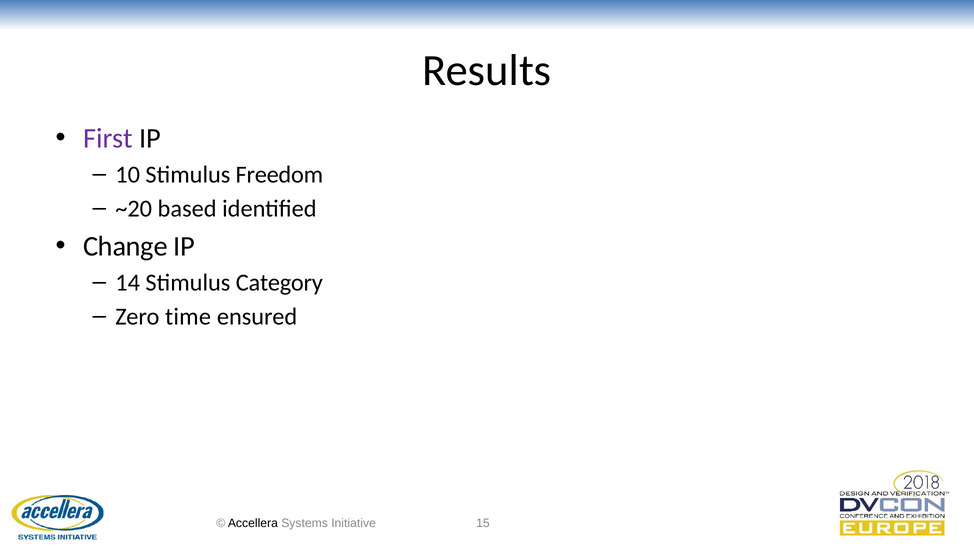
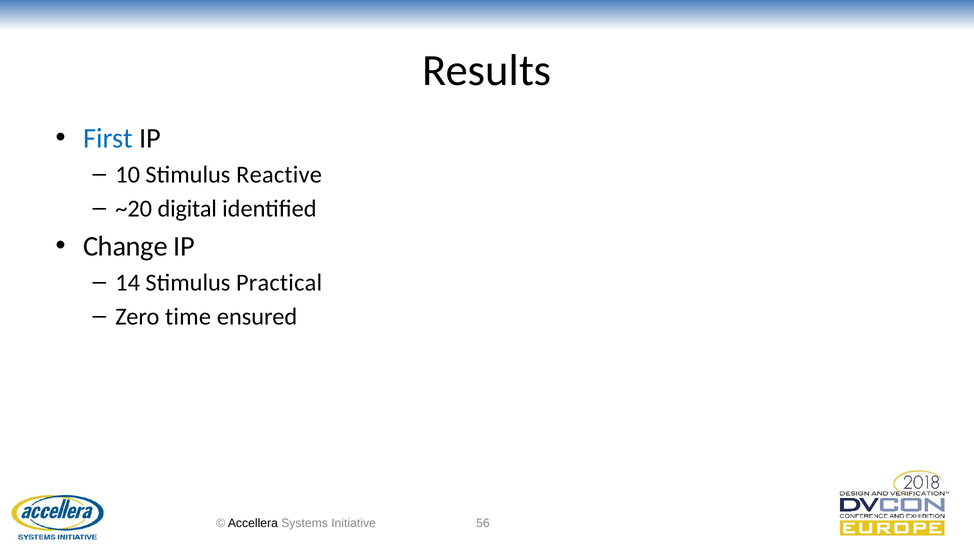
First colour: purple -> blue
Freedom: Freedom -> Reactive
based: based -> digital
Category: Category -> Practical
15: 15 -> 56
